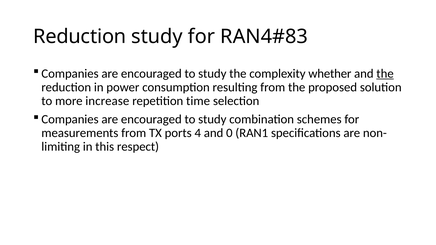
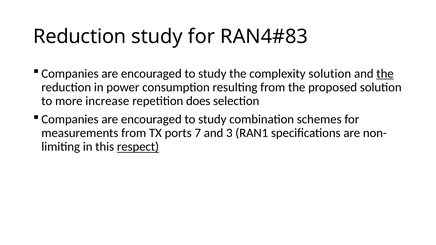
complexity whether: whether -> solution
time: time -> does
4: 4 -> 7
0: 0 -> 3
respect underline: none -> present
